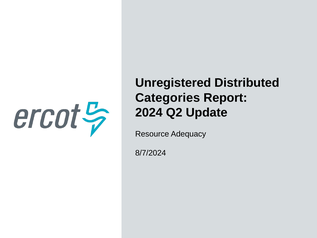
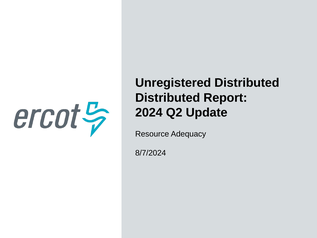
Categories at (168, 98): Categories -> Distributed
